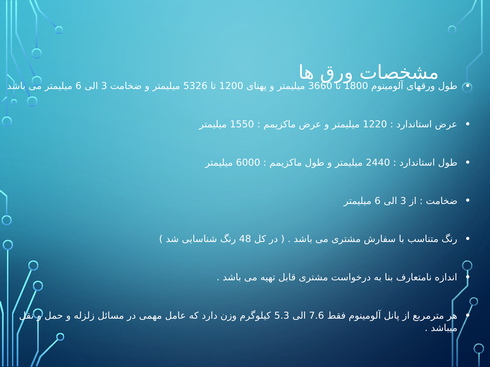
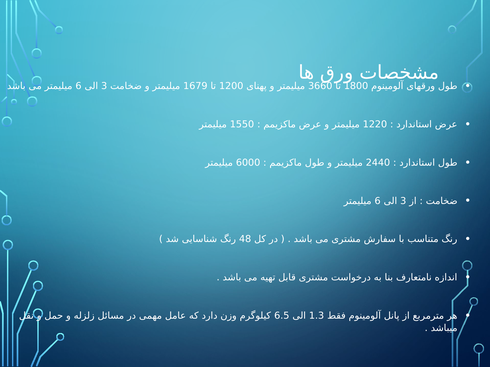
5326: 5326 -> 1679
5.3: 5.3 -> 6.5
7.6: 7.6 -> 1.3
